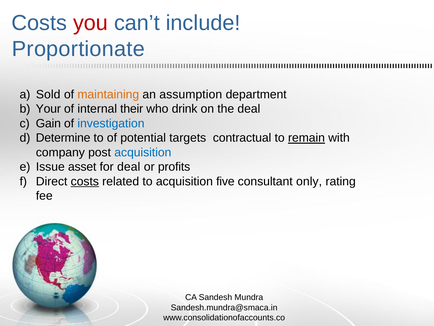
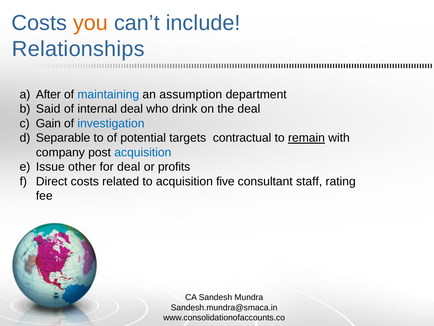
you colour: red -> orange
Proportionate: Proportionate -> Relationships
Sold: Sold -> After
maintaining colour: orange -> blue
Your: Your -> Said
internal their: their -> deal
Determine: Determine -> Separable
asset: asset -> other
costs at (85, 181) underline: present -> none
only: only -> staff
